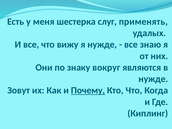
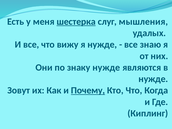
шестерка underline: none -> present
применять: применять -> мышления
знаку вокруг: вокруг -> нужде
